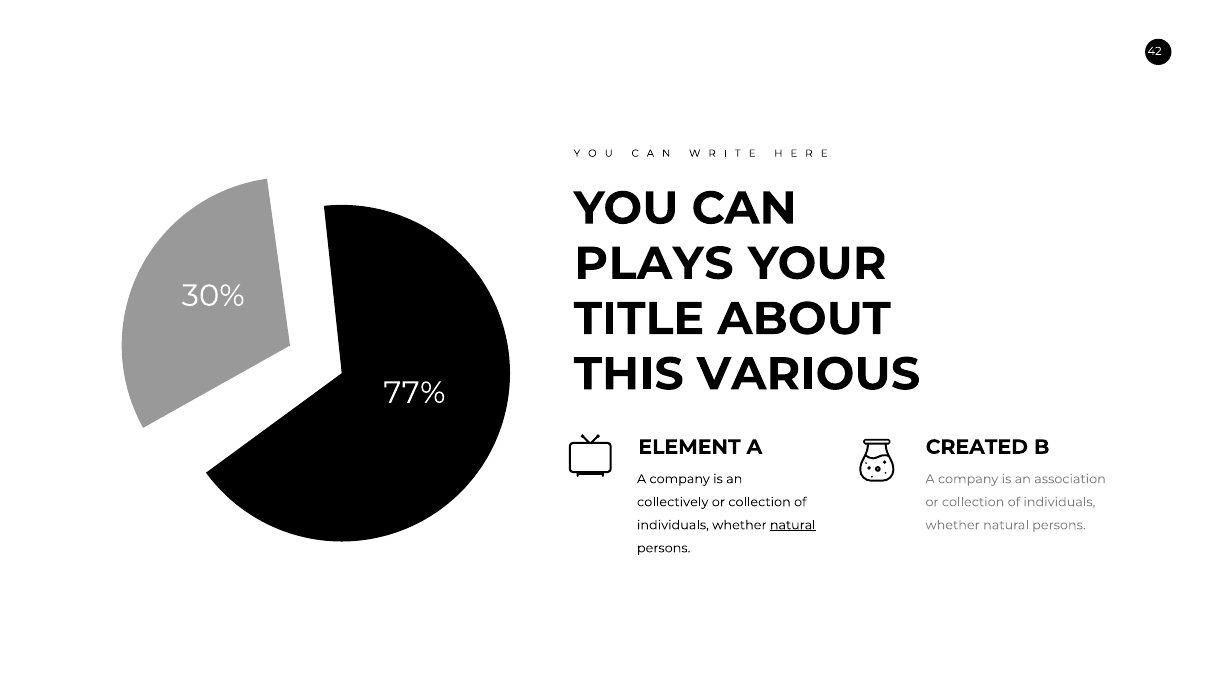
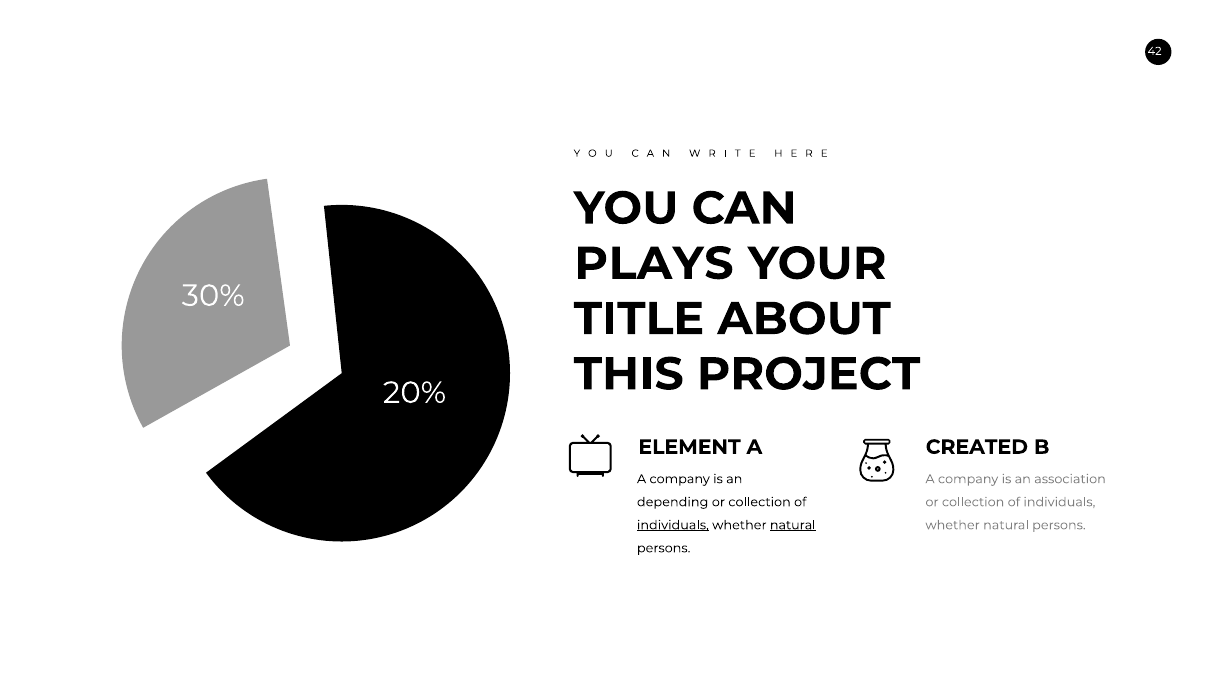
VARIOUS: VARIOUS -> PROJECT
77%: 77% -> 20%
collectively: collectively -> depending
individuals at (673, 525) underline: none -> present
